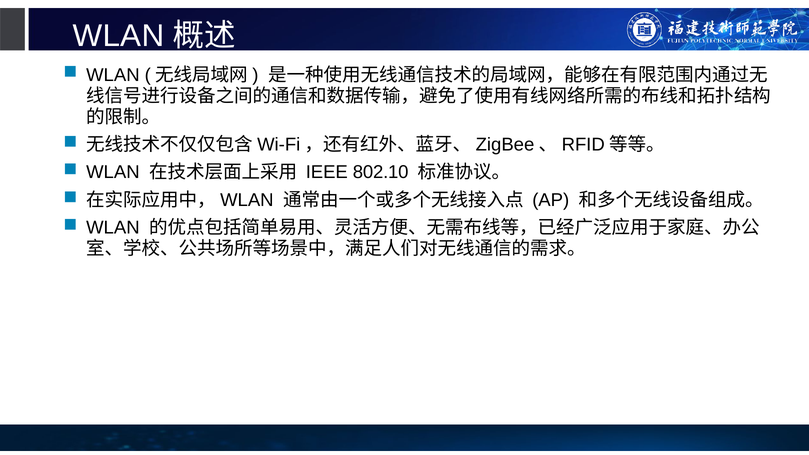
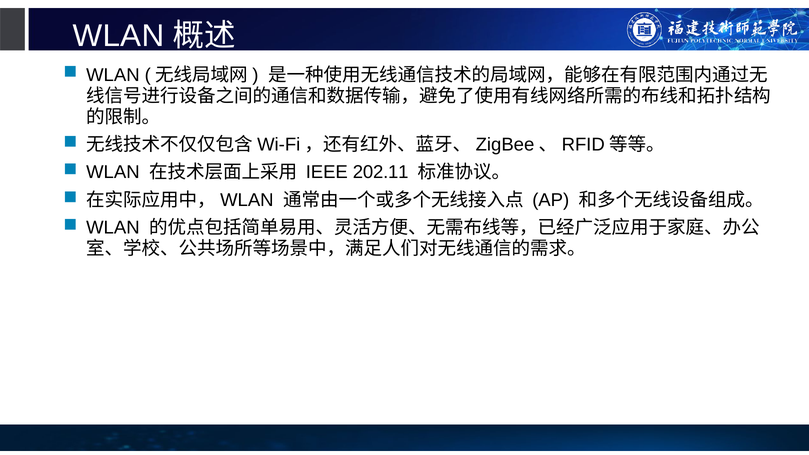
802.10: 802.10 -> 202.11
